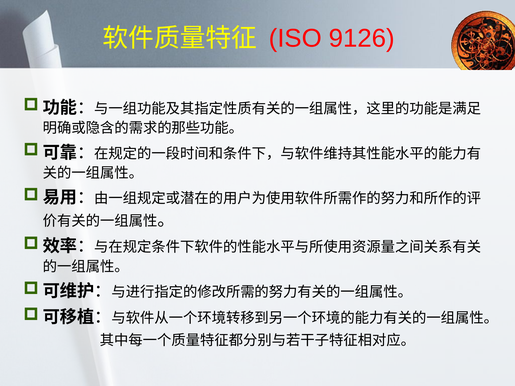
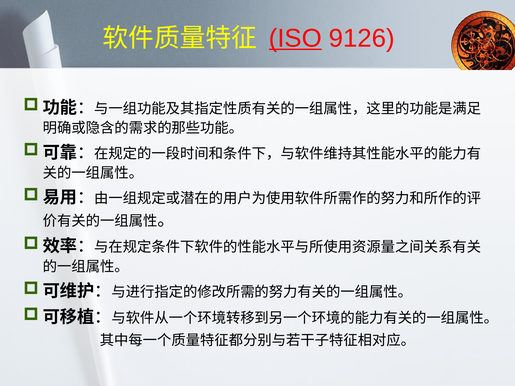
ISO underline: none -> present
